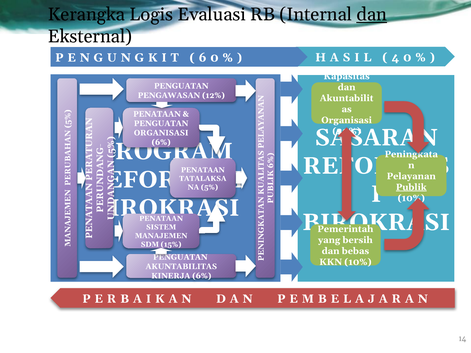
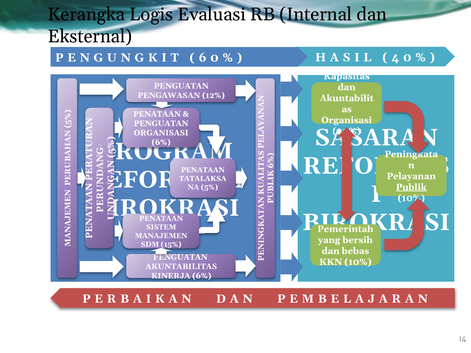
dan at (372, 15) underline: present -> none
